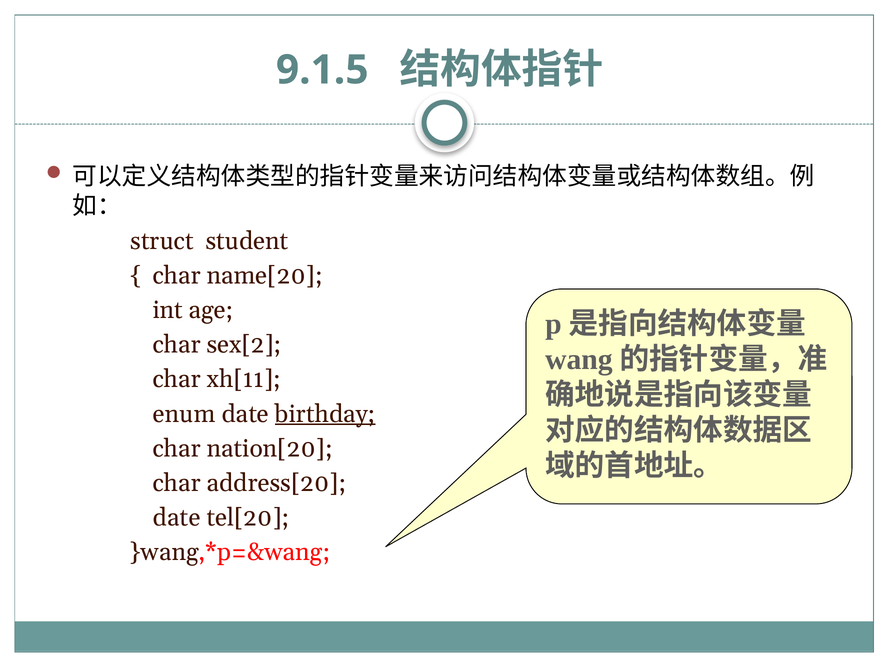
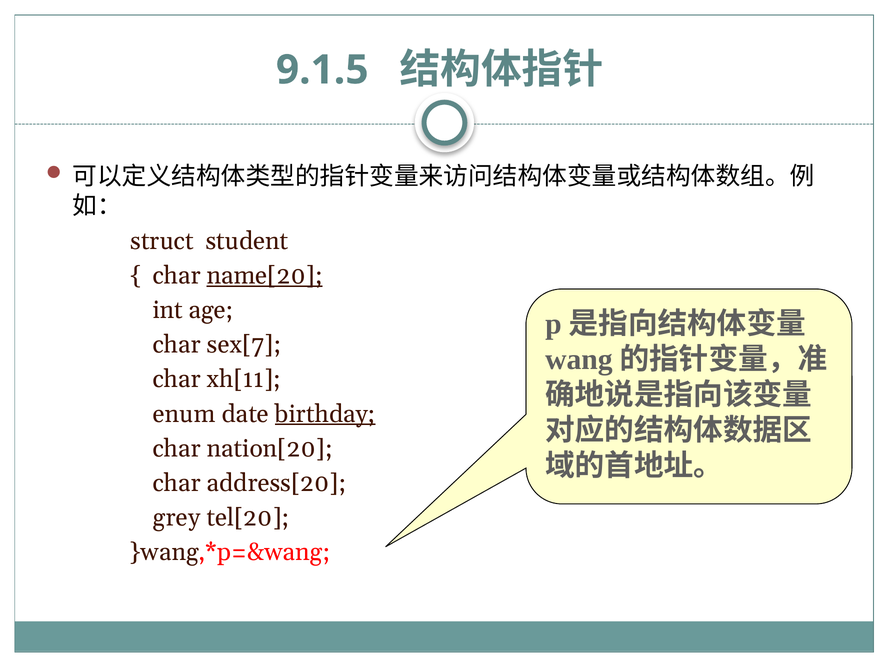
name[20 underline: none -> present
sex[2: sex[2 -> sex[7
date at (177, 517): date -> grey
